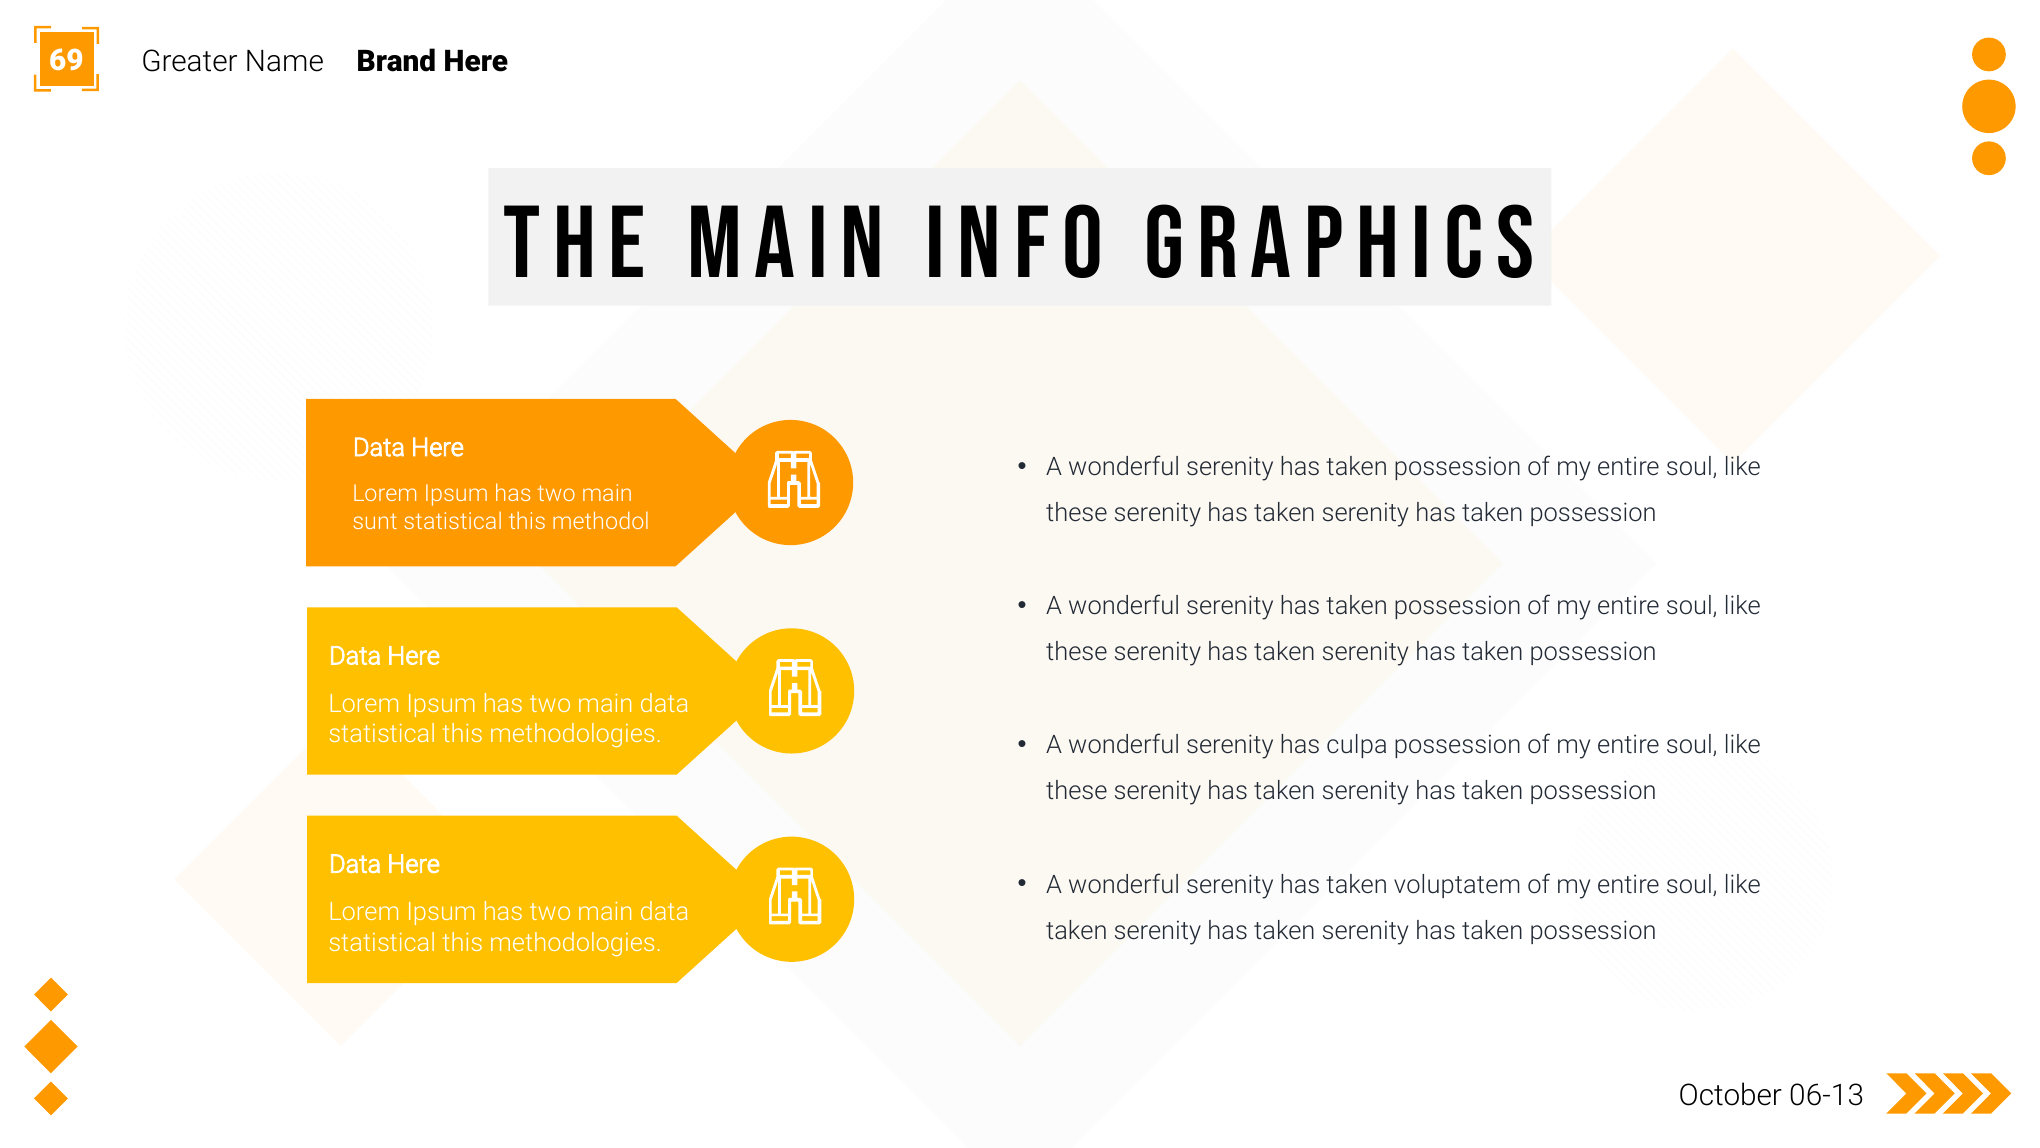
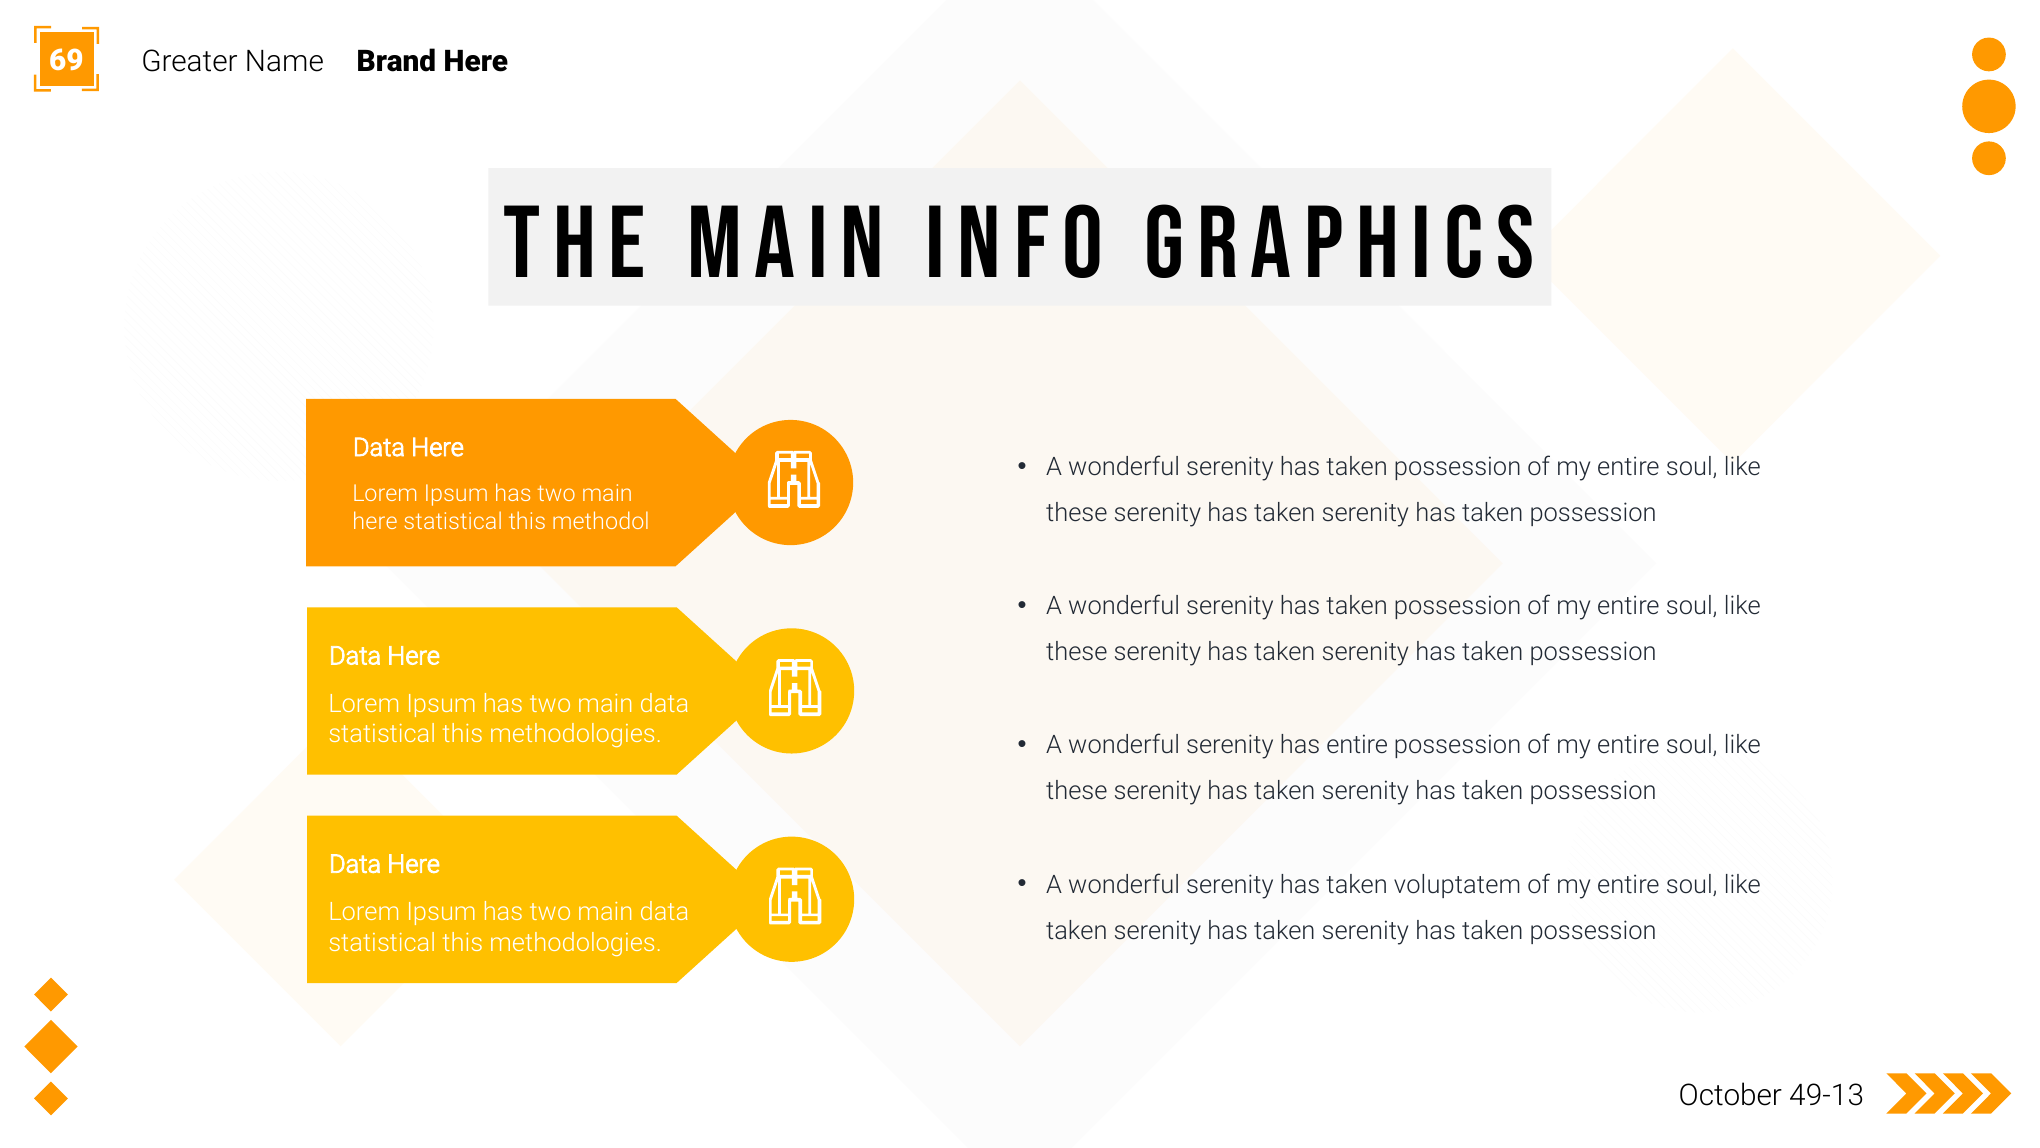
sunt at (375, 522): sunt -> here
has culpa: culpa -> entire
06-13: 06-13 -> 49-13
